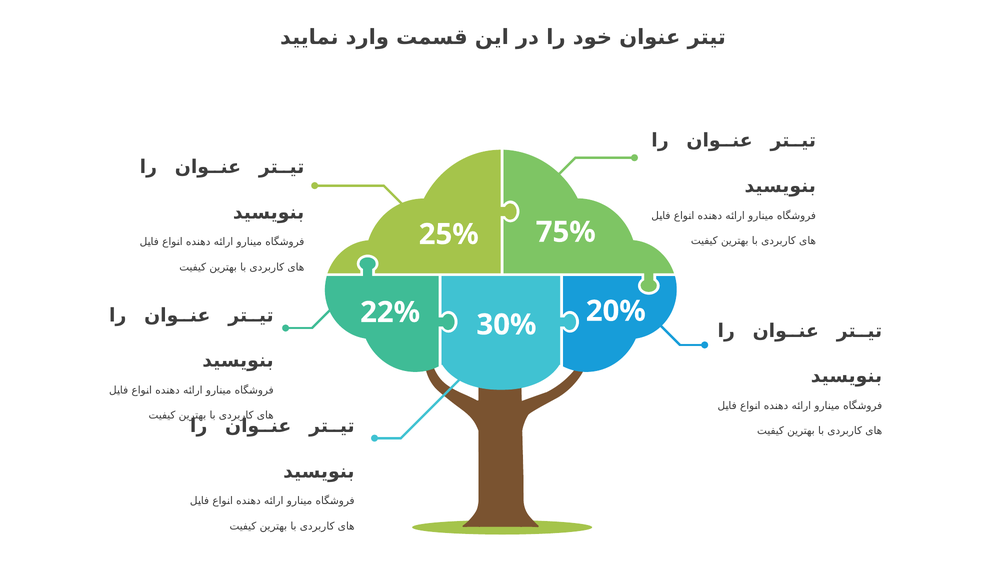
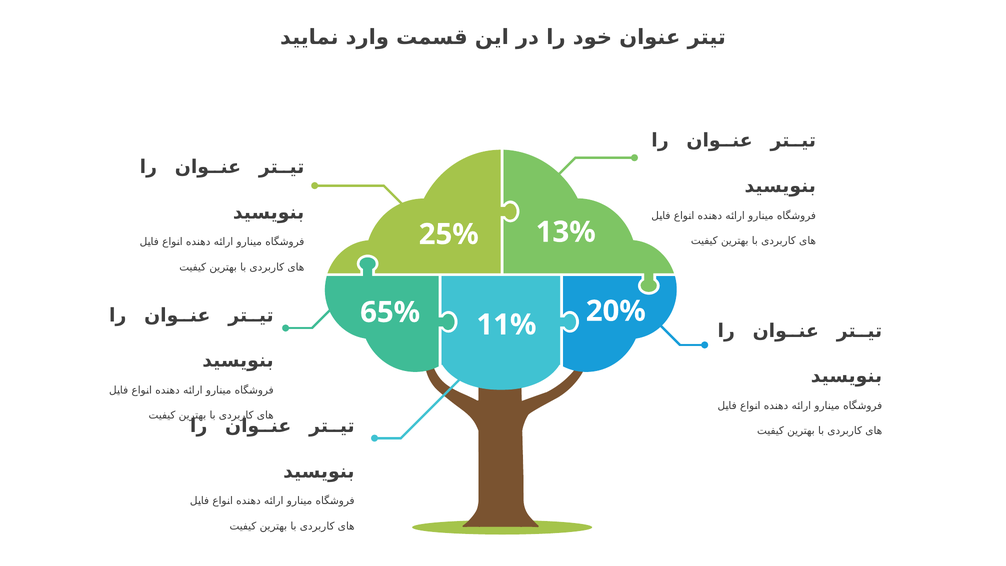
75%: 75% -> 13%
22%: 22% -> 65%
30%: 30% -> 11%
